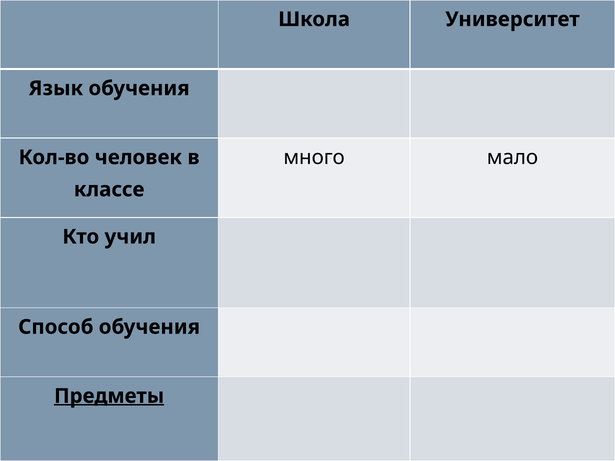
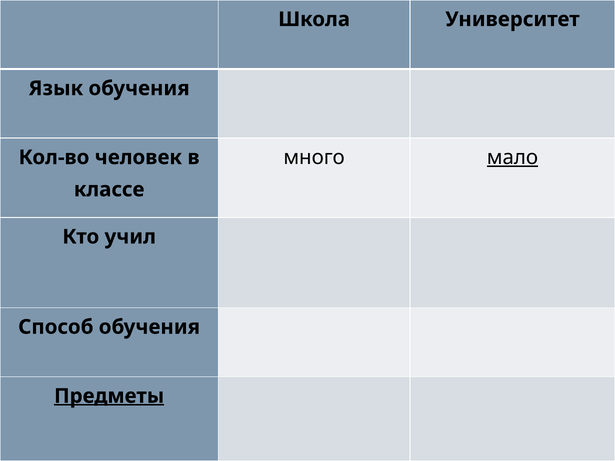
мало underline: none -> present
